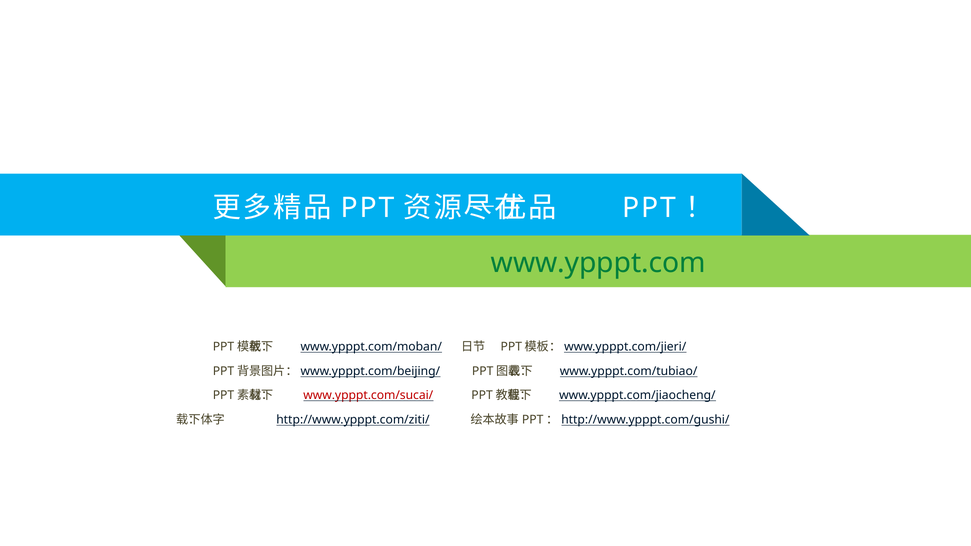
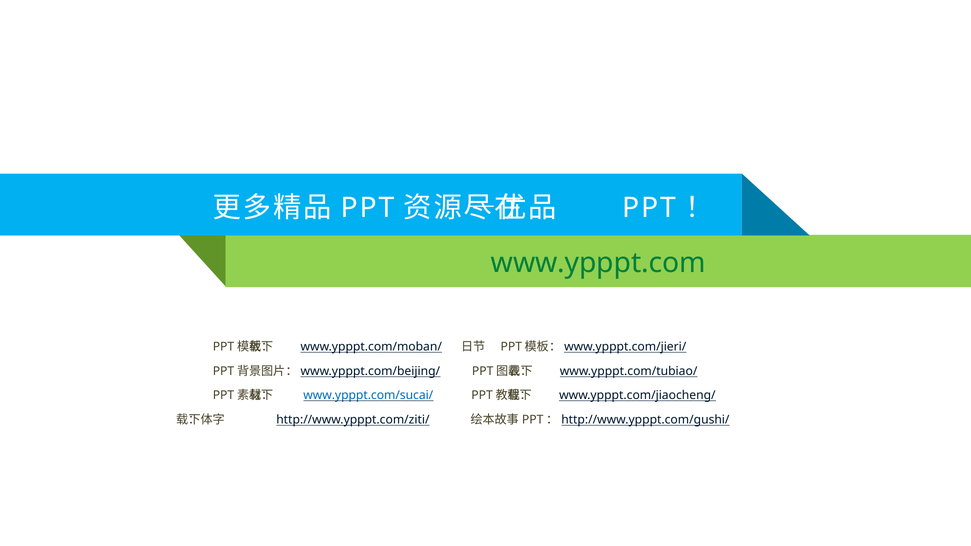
www.ypppt.com/sucai/ colour: red -> blue
